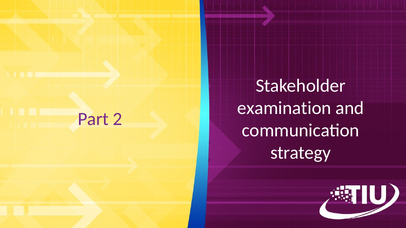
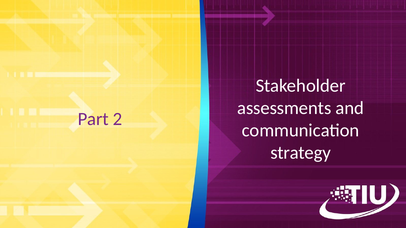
examination: examination -> assessments
